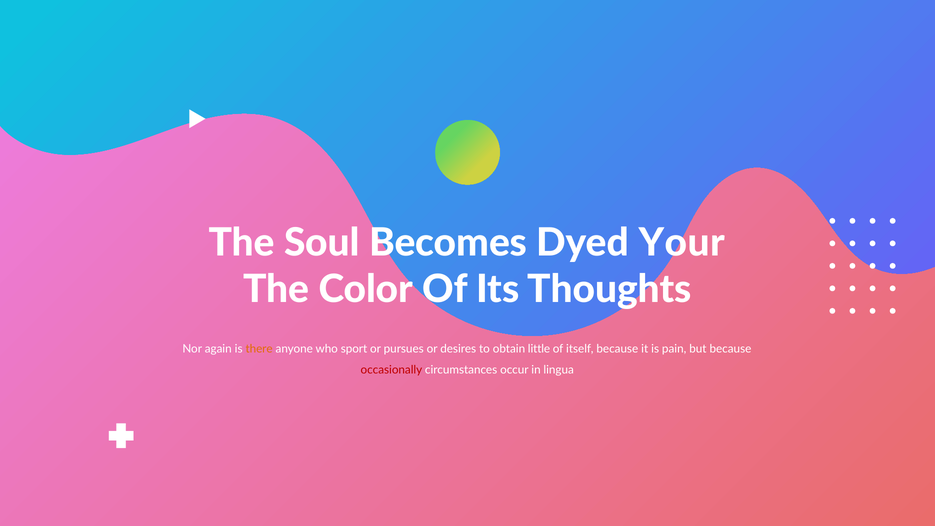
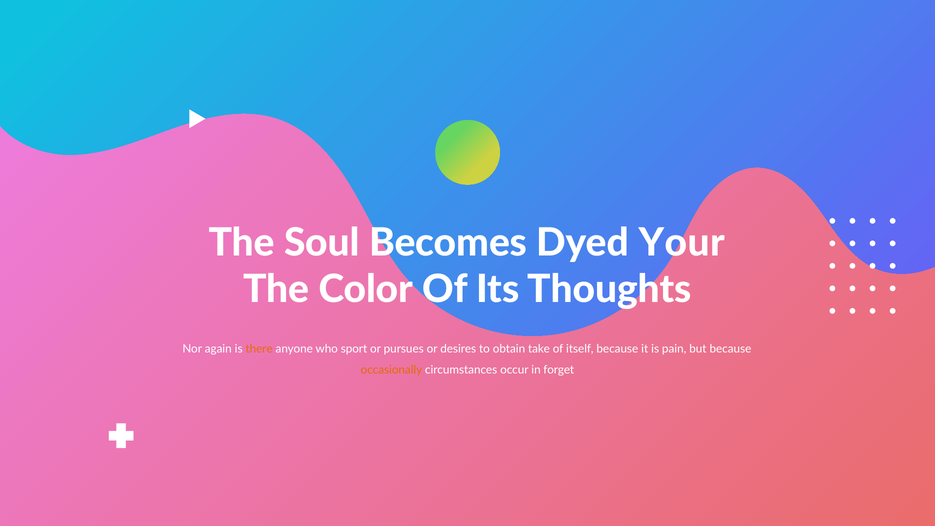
little: little -> take
occasionally colour: red -> orange
lingua: lingua -> forget
